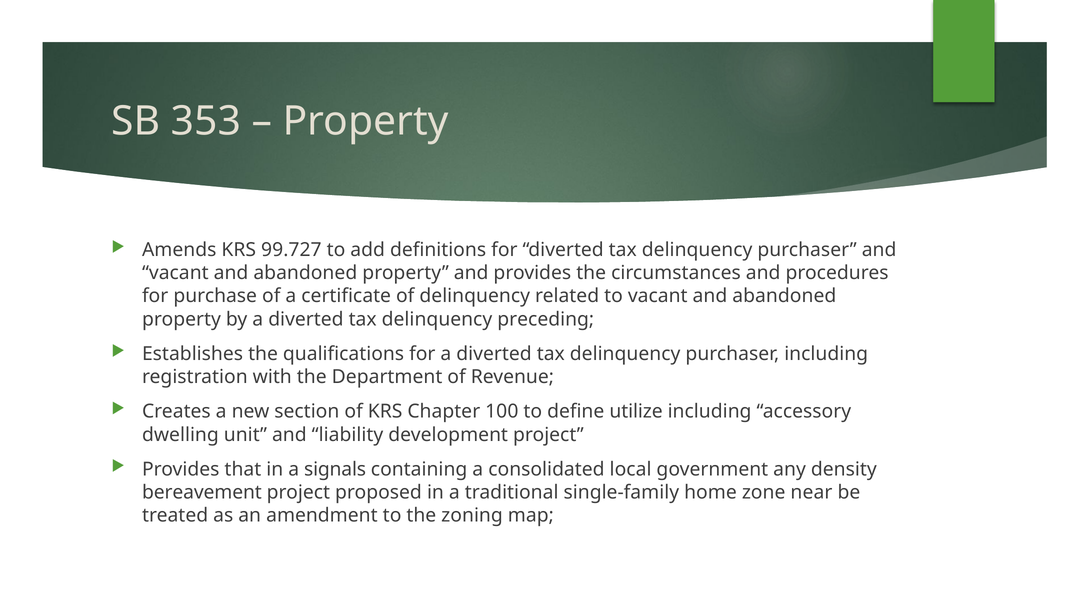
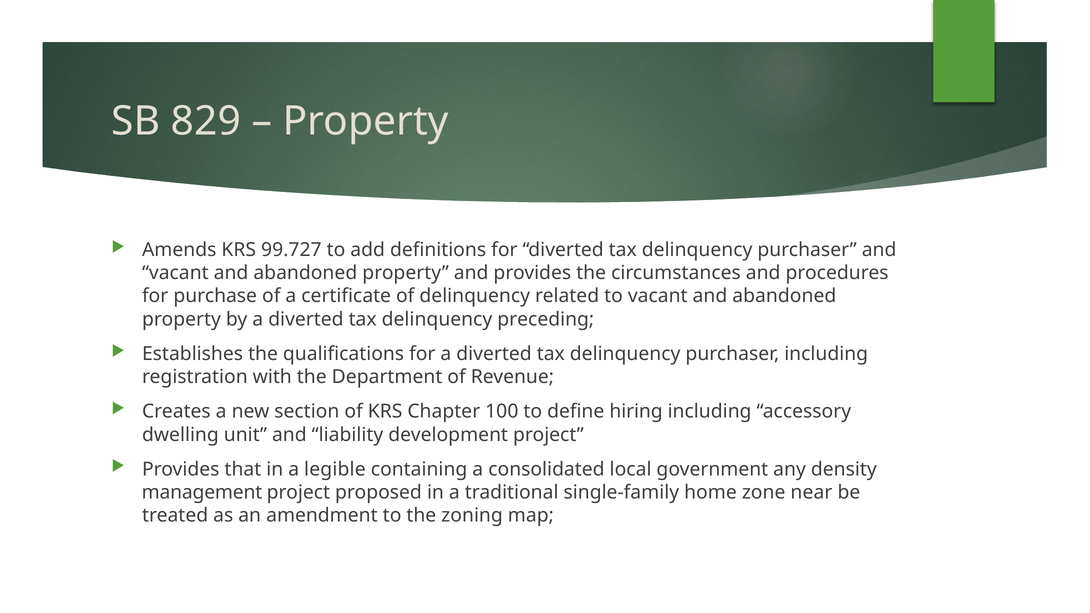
353: 353 -> 829
utilize: utilize -> hiring
signals: signals -> legible
bereavement: bereavement -> management
